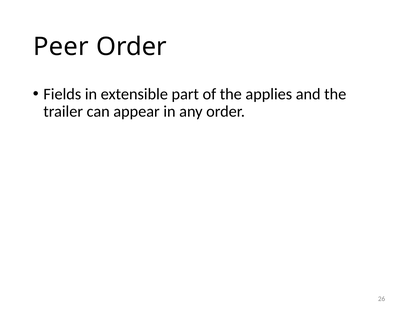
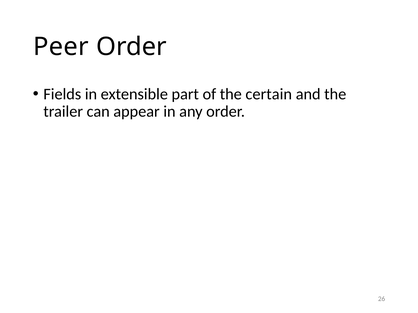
applies: applies -> certain
